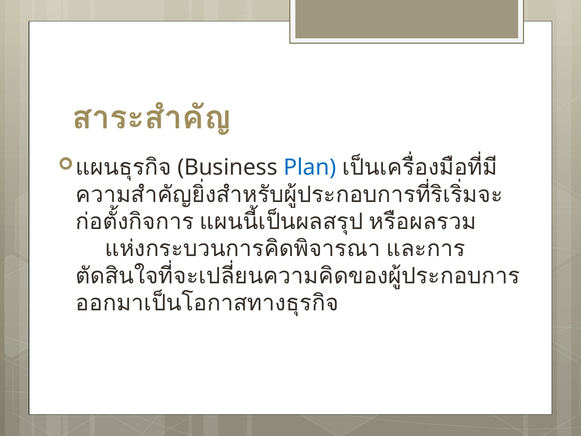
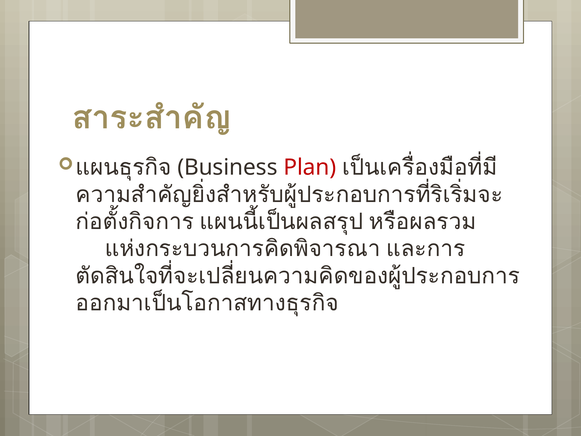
Plan colour: blue -> red
